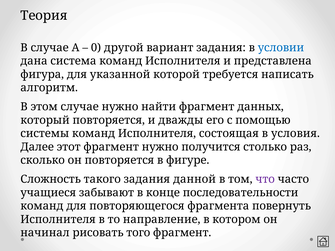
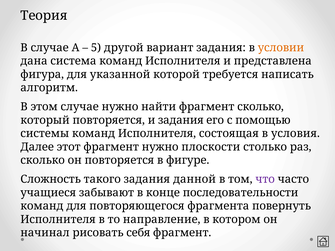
0: 0 -> 5
условии colour: blue -> orange
фрагмент данных: данных -> сколько
и дважды: дважды -> задания
получится: получится -> плоскости
того: того -> себя
